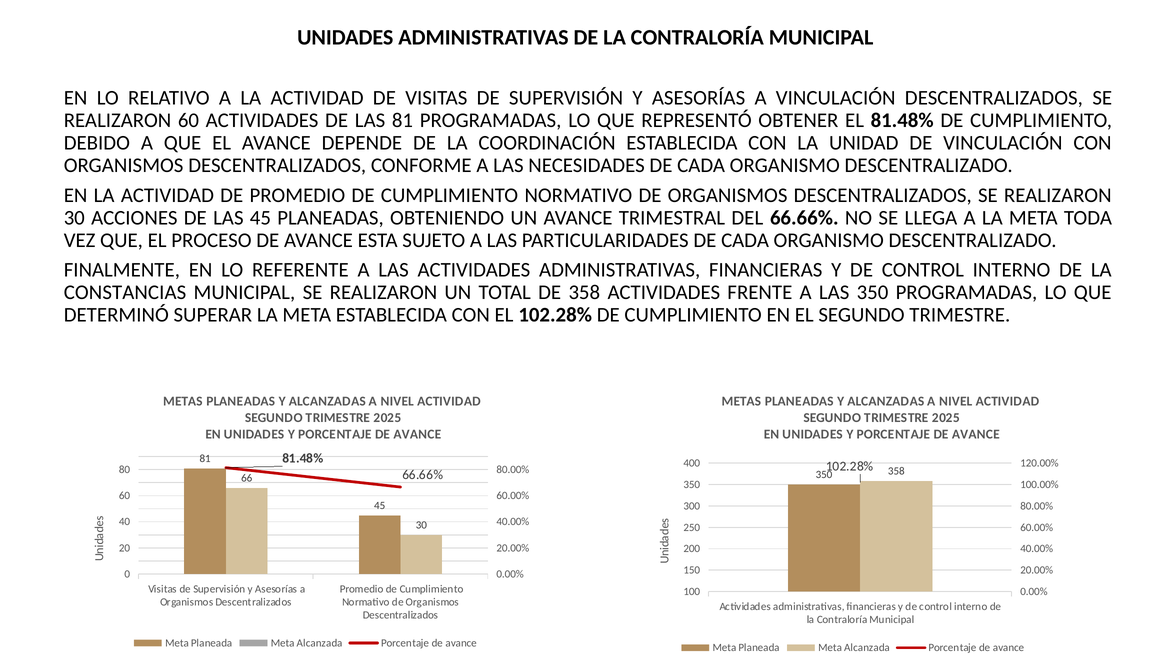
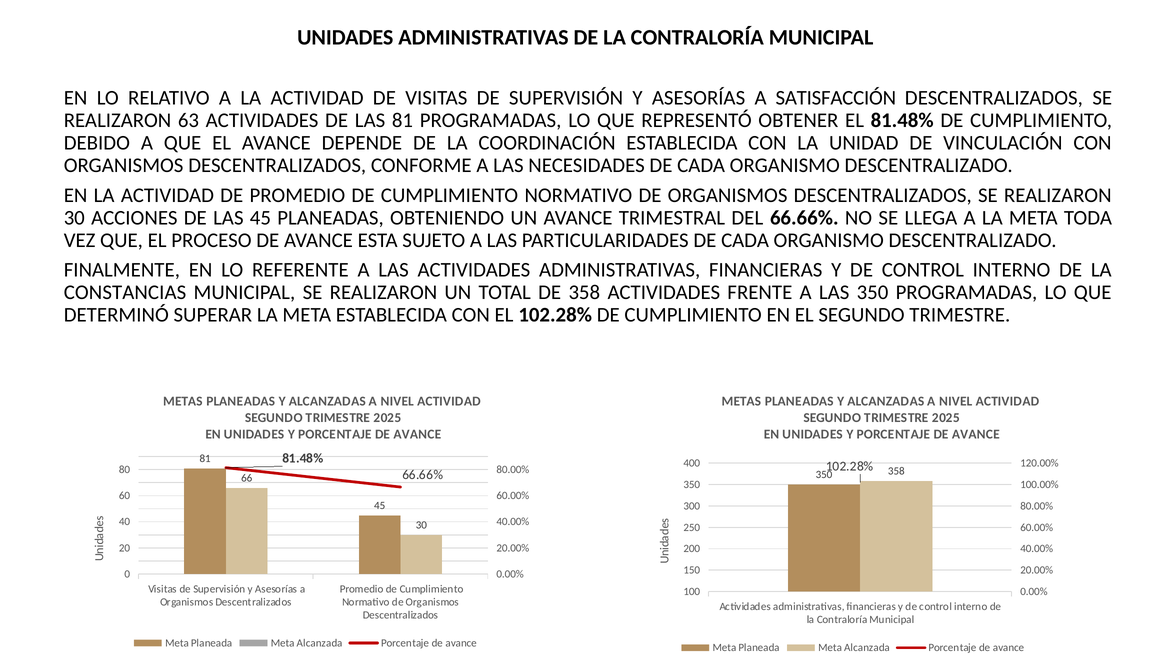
A VINCULACIÓN: VINCULACIÓN -> SATISFACCIÓN
REALIZARON 60: 60 -> 63
